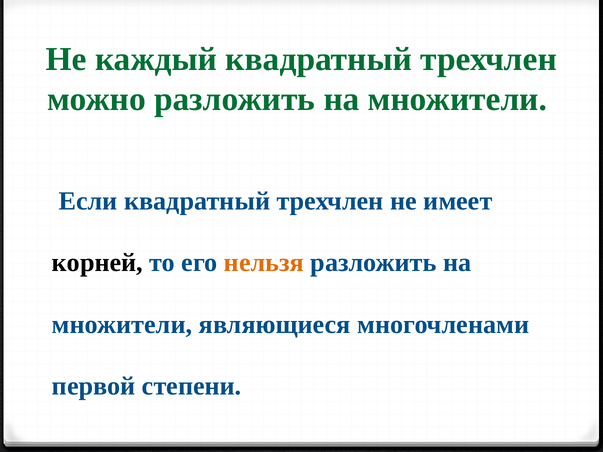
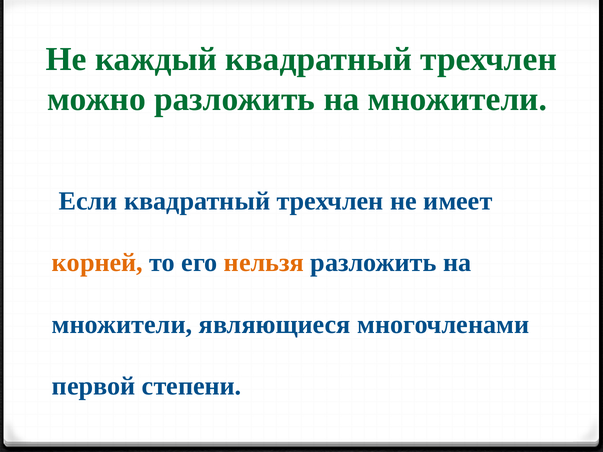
корней colour: black -> orange
